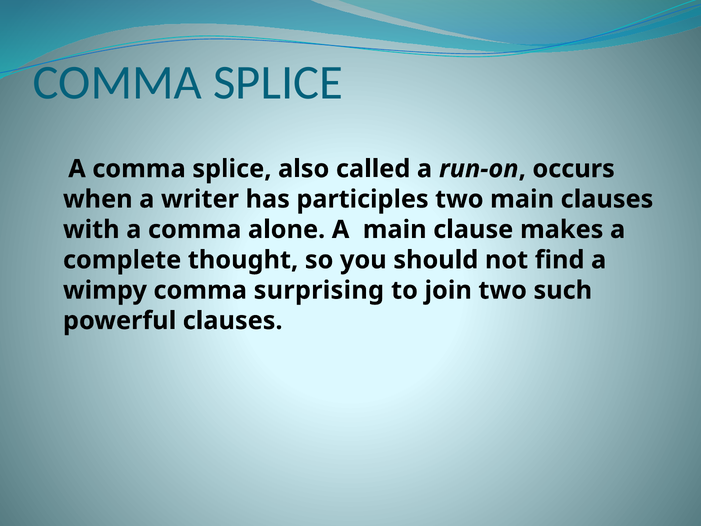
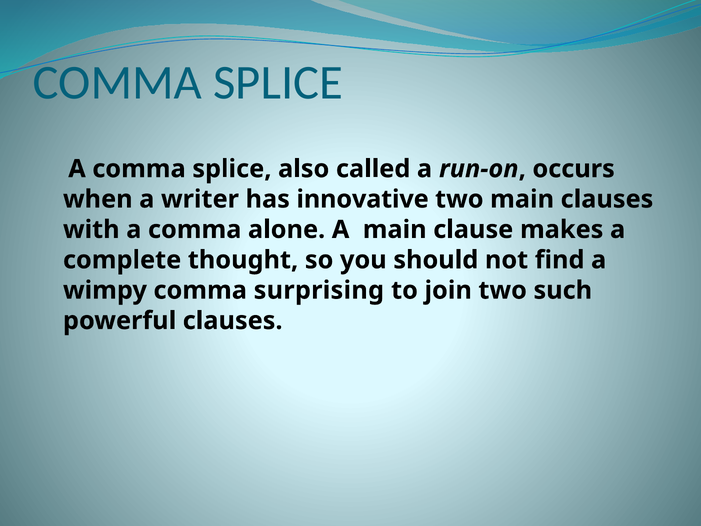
participles: participles -> innovative
